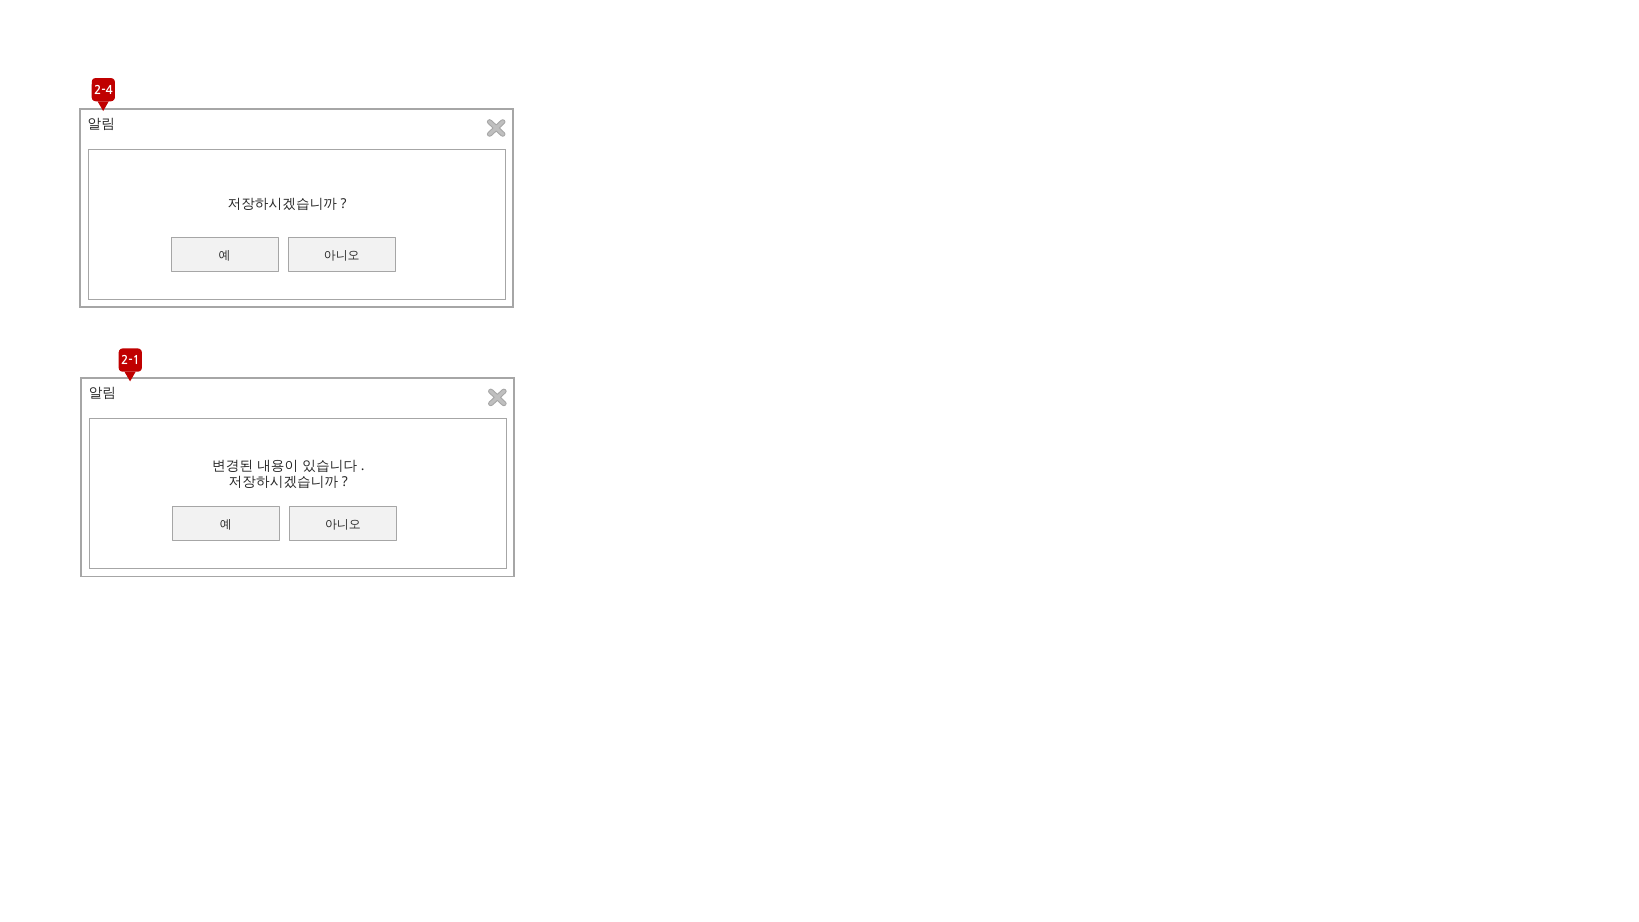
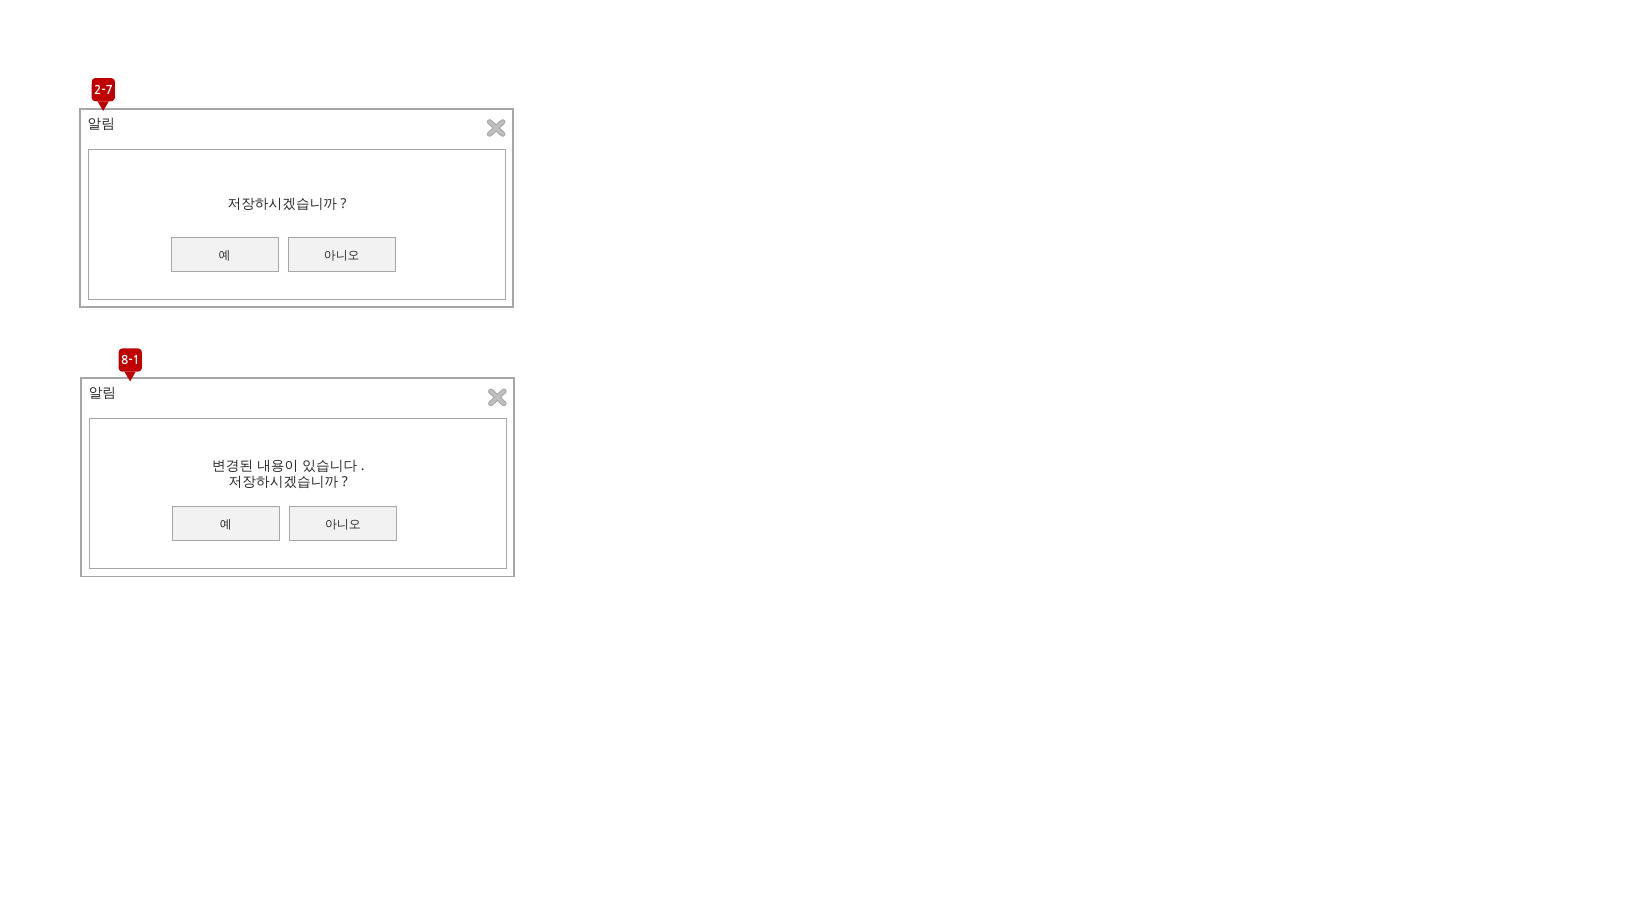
2-4: 2-4 -> 2-7
2-1: 2-1 -> 8-1
